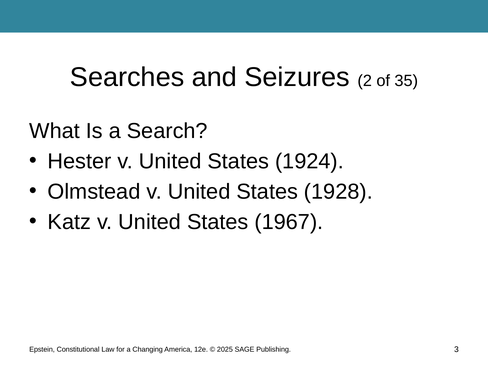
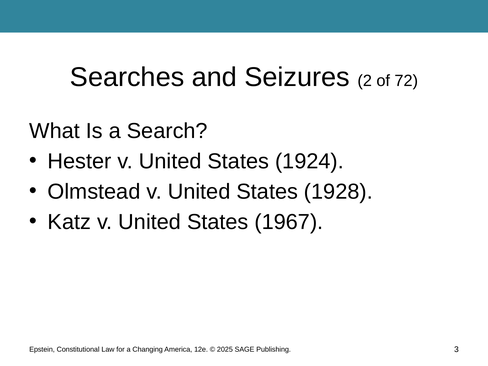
35: 35 -> 72
